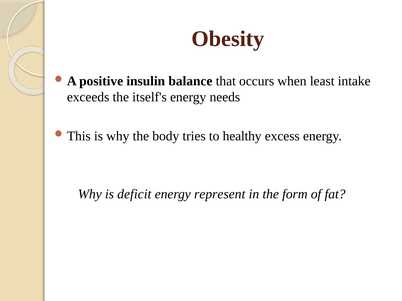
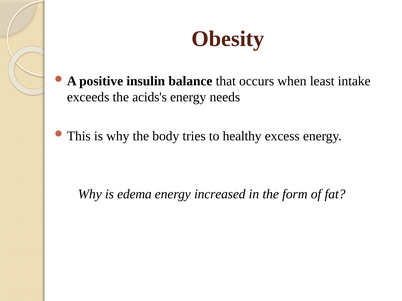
itself's: itself's -> acids's
deficit: deficit -> edema
represent: represent -> increased
